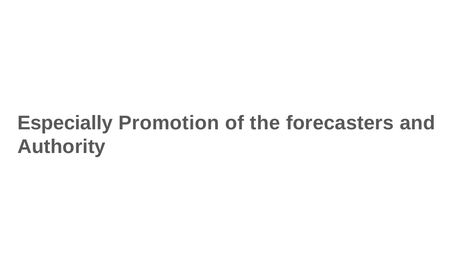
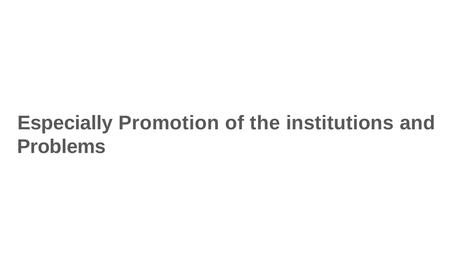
forecasters: forecasters -> institutions
Authority: Authority -> Problems
